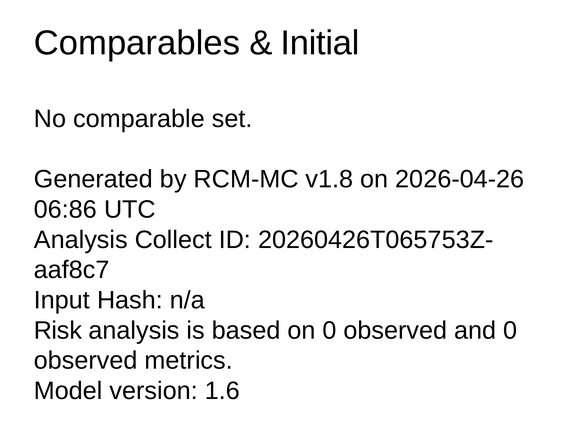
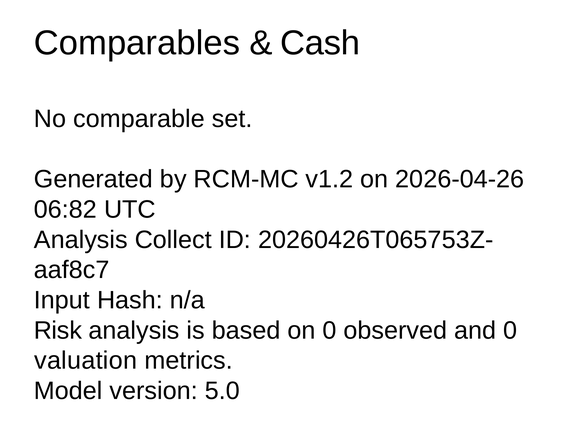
Initial: Initial -> Cash
v1.8: v1.8 -> v1.2
06:86: 06:86 -> 06:82
observed at (86, 361): observed -> valuation
1.6: 1.6 -> 5.0
